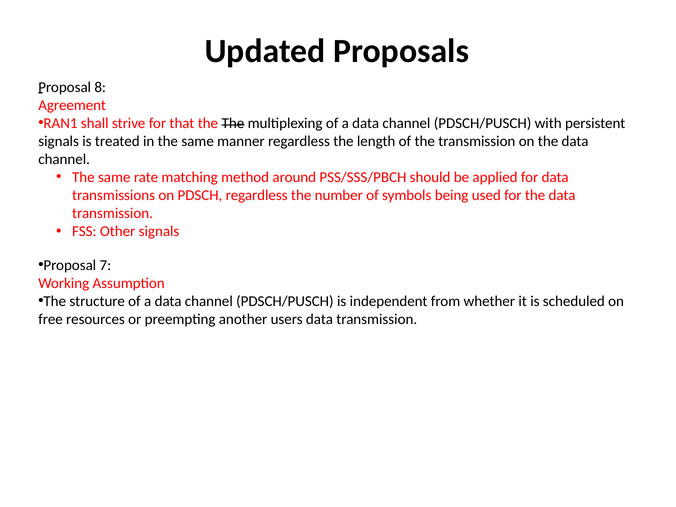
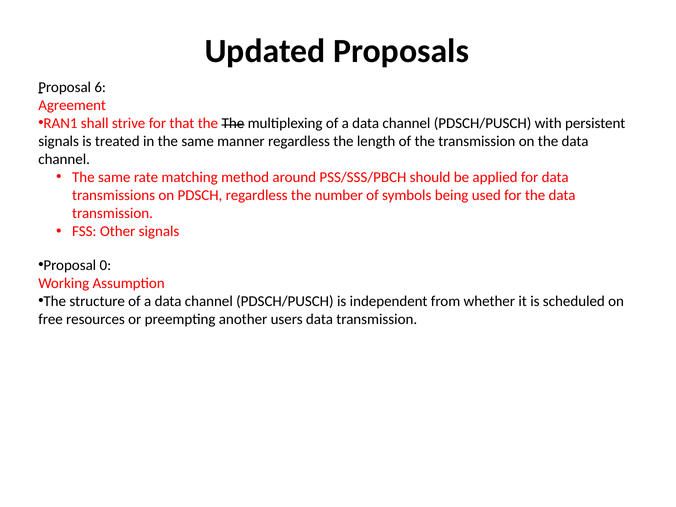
8: 8 -> 6
7: 7 -> 0
